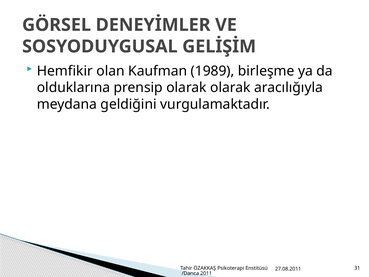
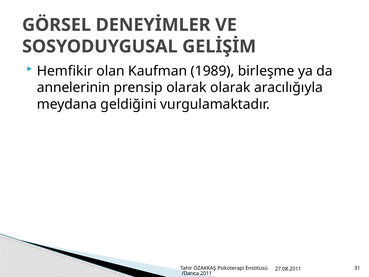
olduklarına: olduklarına -> annelerinin
